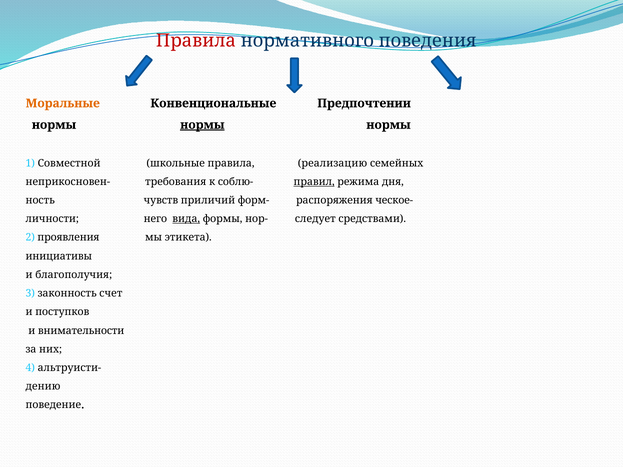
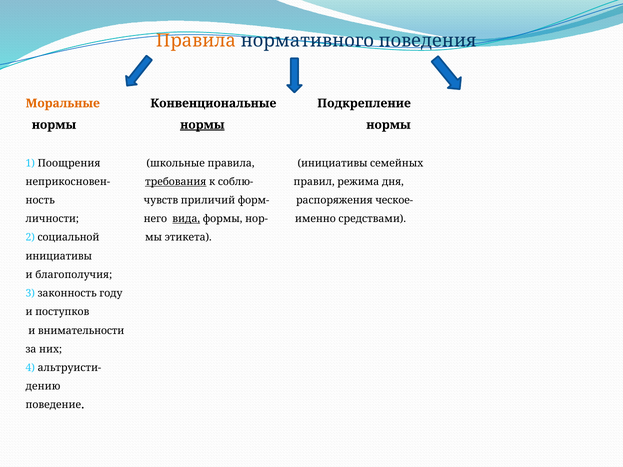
Правила at (196, 41) colour: red -> orange
Предпочтении: Предпочтении -> Подкрепление
Совместной: Совместной -> Поощрения
правила реализацию: реализацию -> инициативы
требования underline: none -> present
правил underline: present -> none
следует: следует -> именно
проявления: проявления -> социальной
счет: счет -> году
